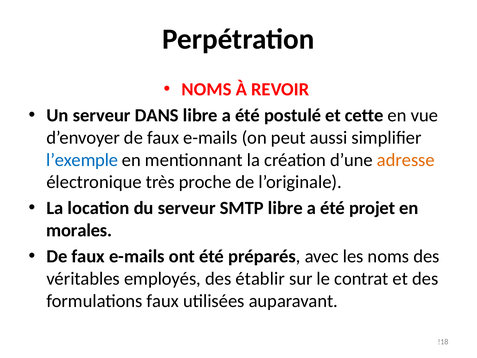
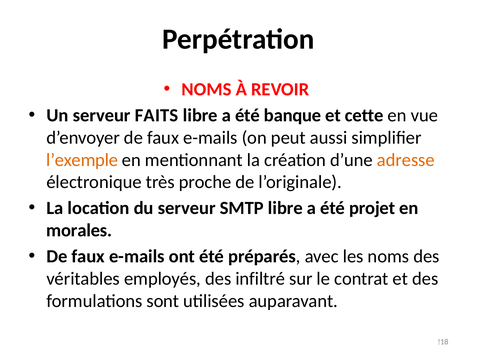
DANS: DANS -> FAITS
postulé: postulé -> banque
l’exemple colour: blue -> orange
établir: établir -> infiltré
formulations faux: faux -> sont
